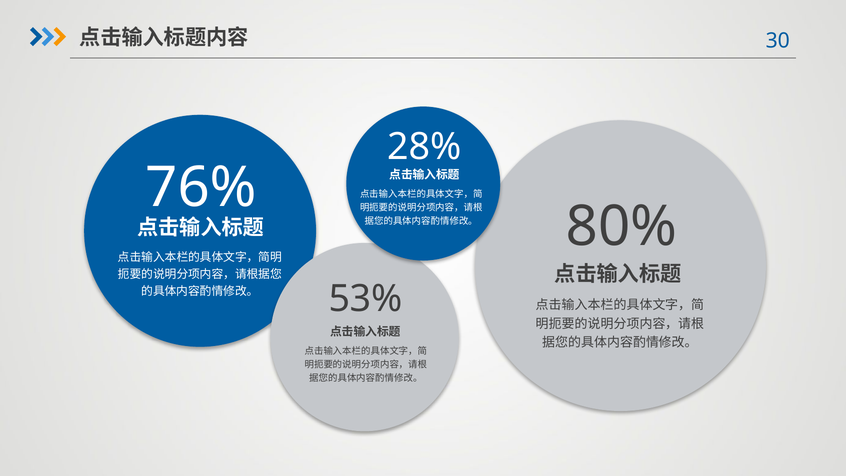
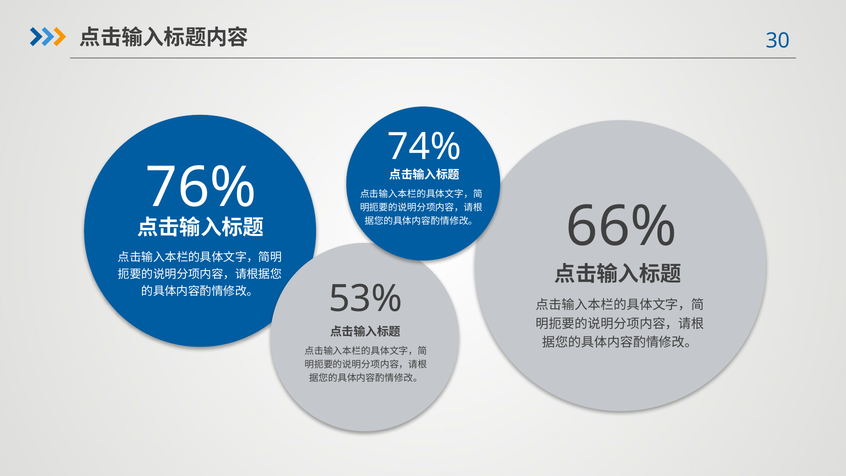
28%: 28% -> 74%
80%: 80% -> 66%
